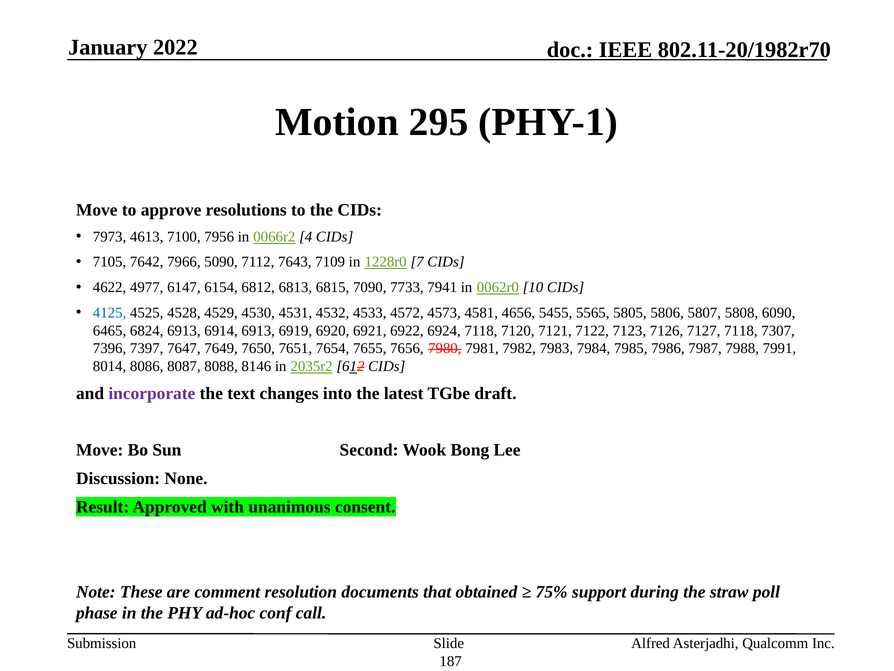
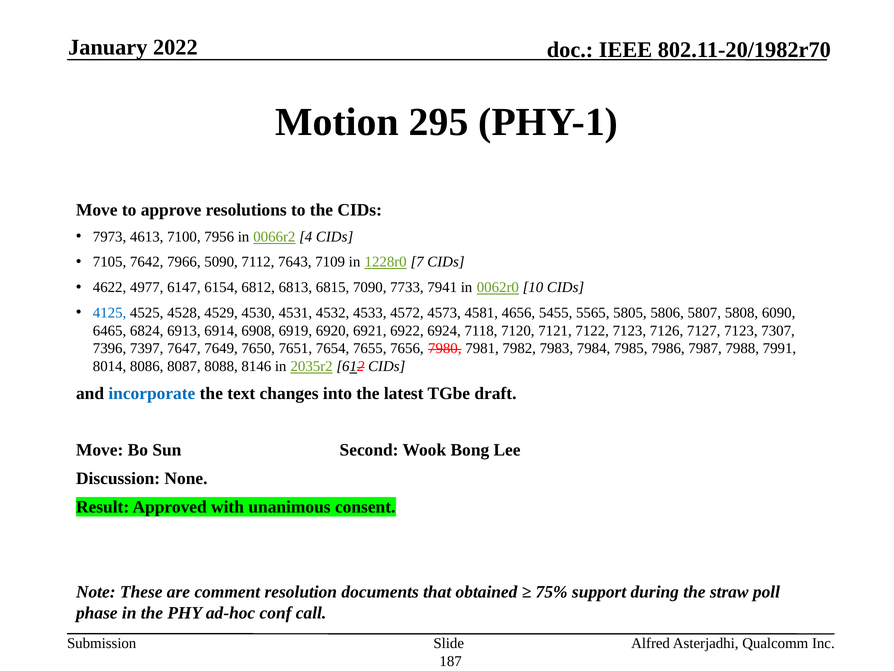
6914 6913: 6913 -> 6908
7127 7118: 7118 -> 7123
incorporate colour: purple -> blue
